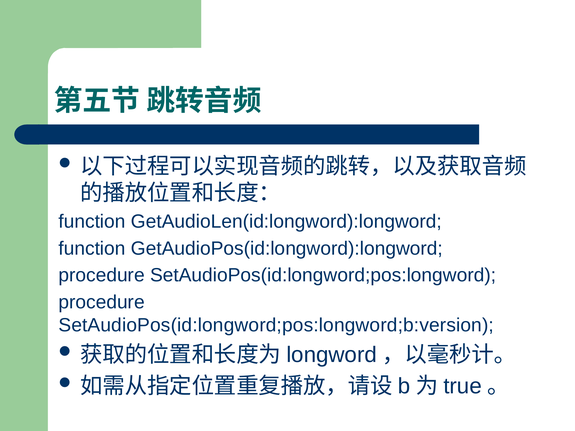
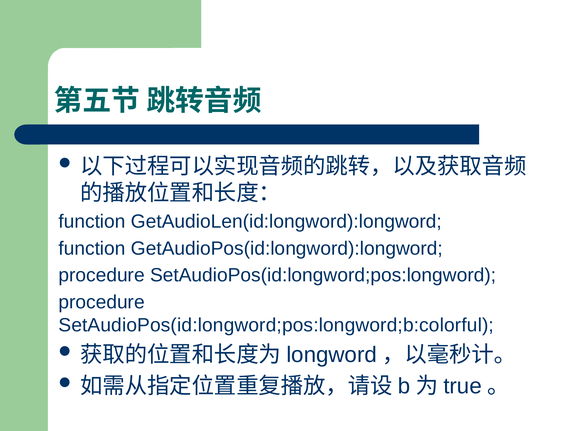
SetAudioPos(id:longword;pos:longword;b:version: SetAudioPos(id:longword;pos:longword;b:version -> SetAudioPos(id:longword;pos:longword;b:colorful
